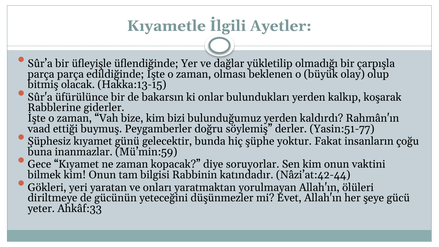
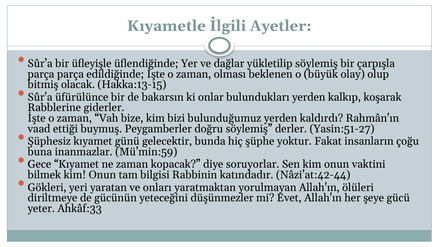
yükletilip olmadığı: olmadığı -> söylemiş
Yasin:51-77: Yasin:51-77 -> Yasin:51-27
